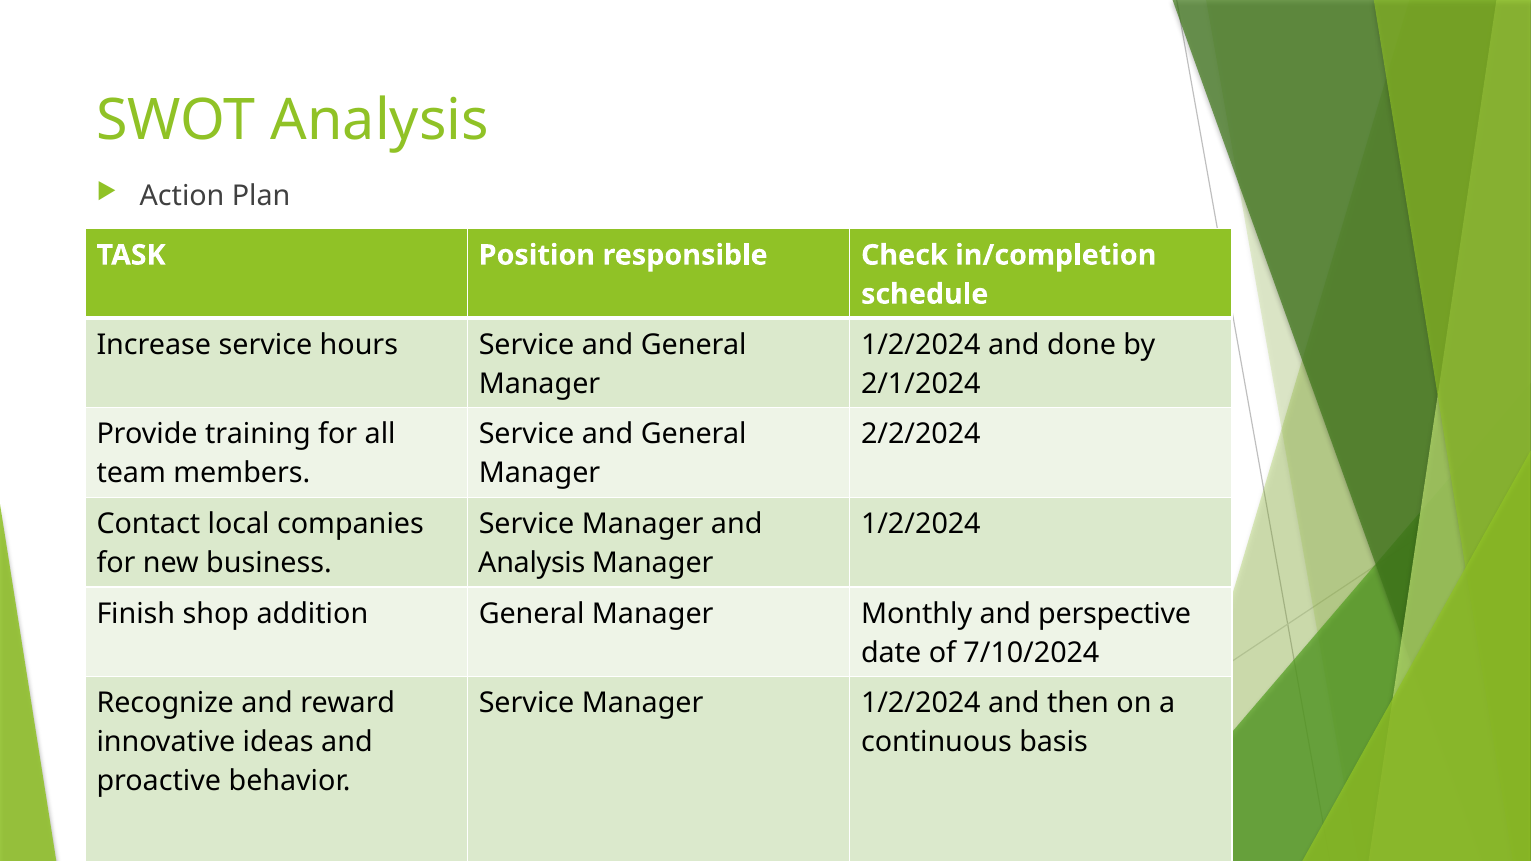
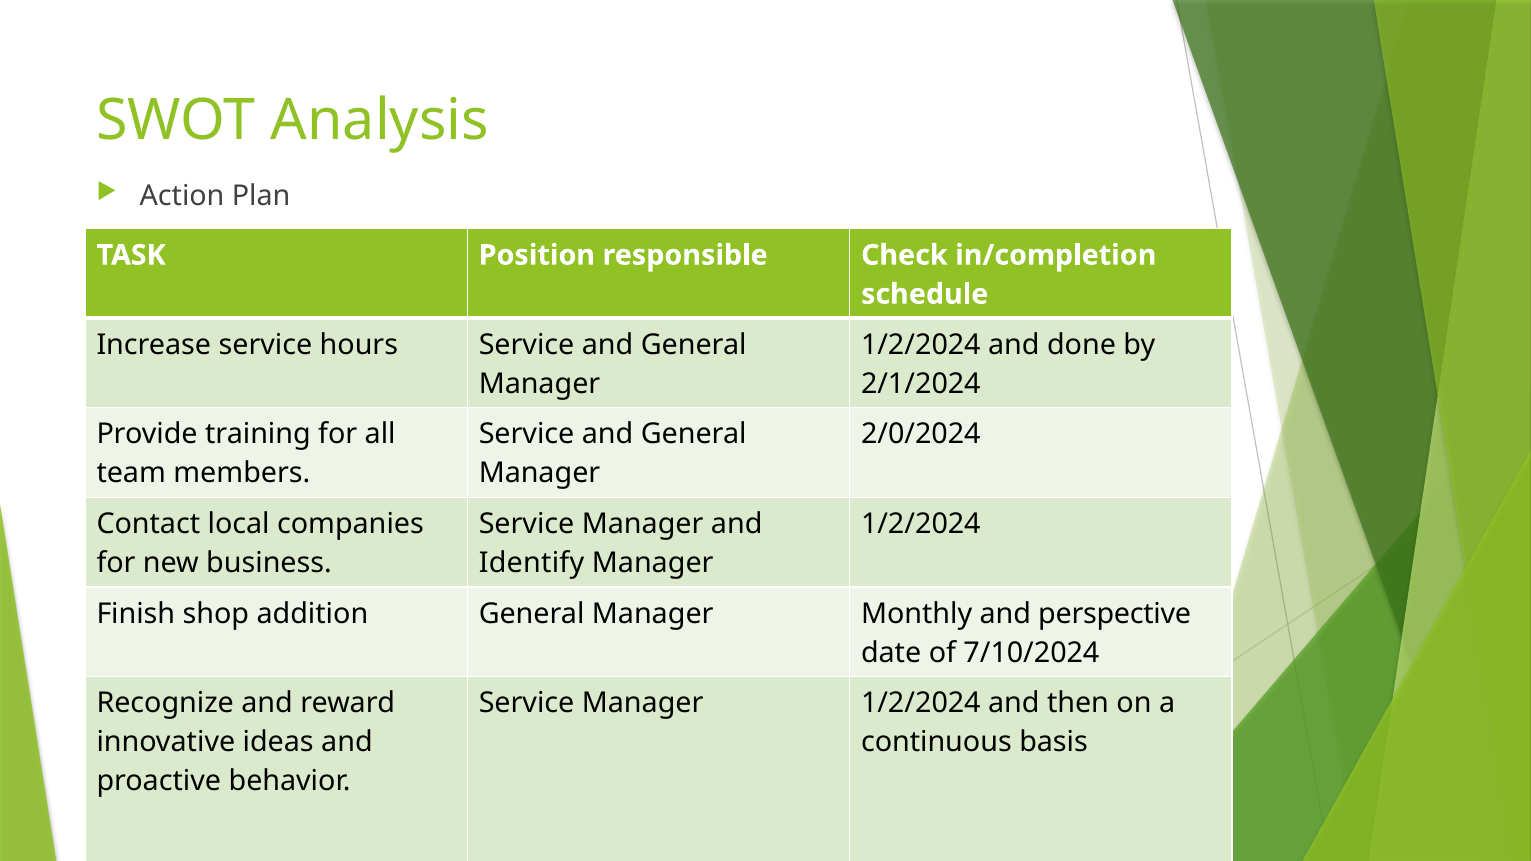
2/2/2024: 2/2/2024 -> 2/0/2024
Analysis at (532, 563): Analysis -> Identify
